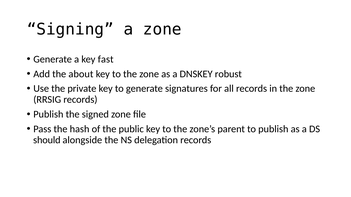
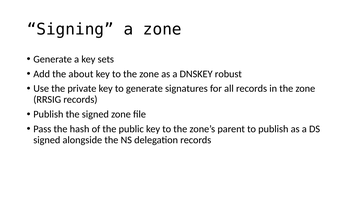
fast: fast -> sets
should at (47, 140): should -> signed
